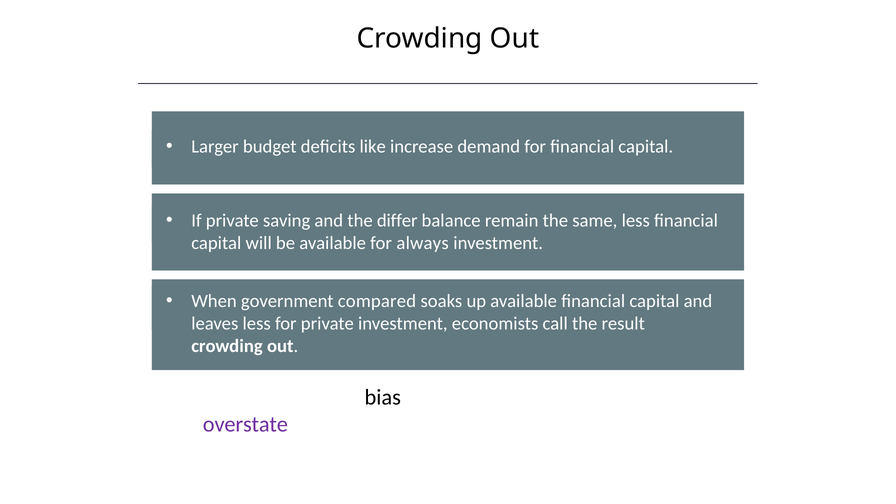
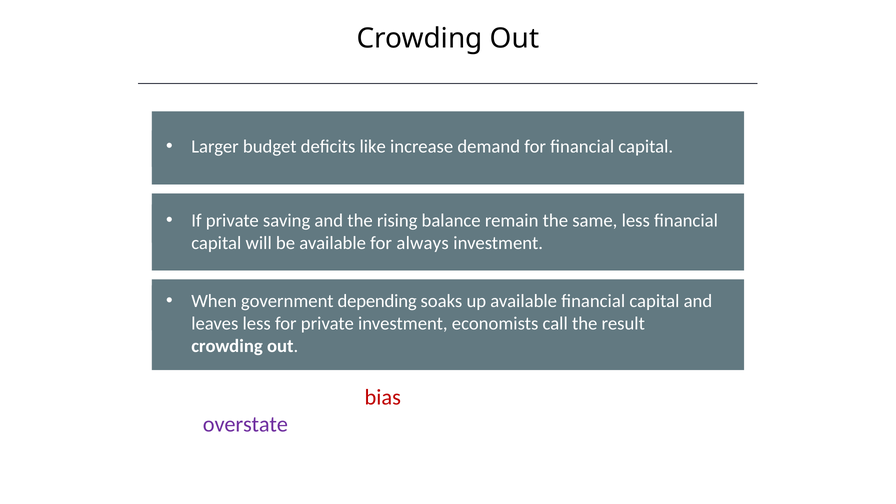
differ: differ -> rising
compared: compared -> depending
bias at (383, 397) colour: black -> red
